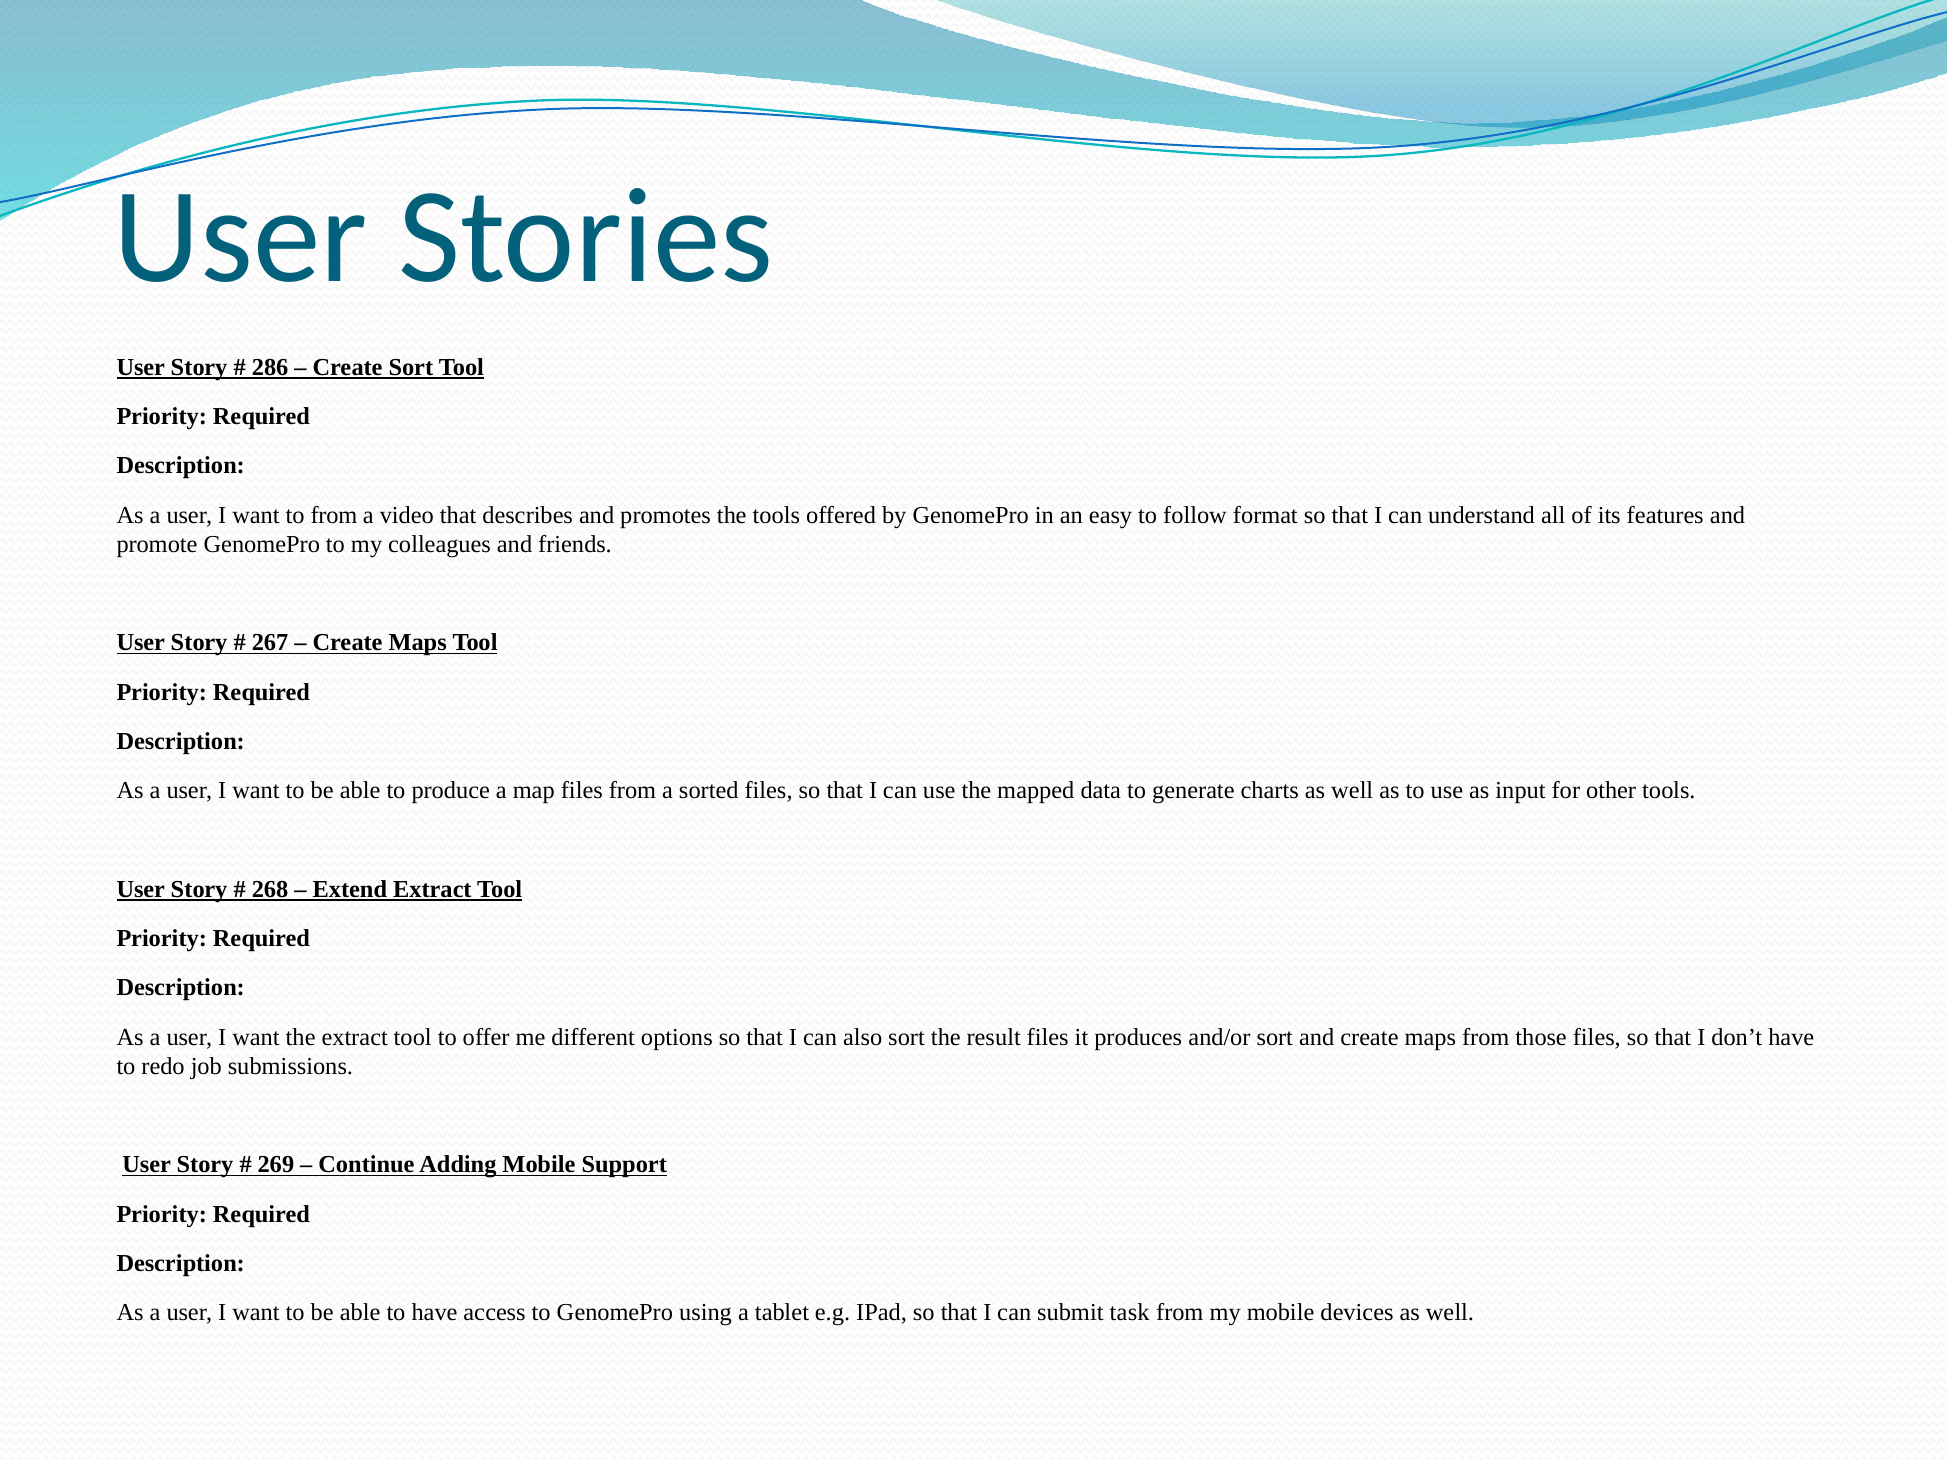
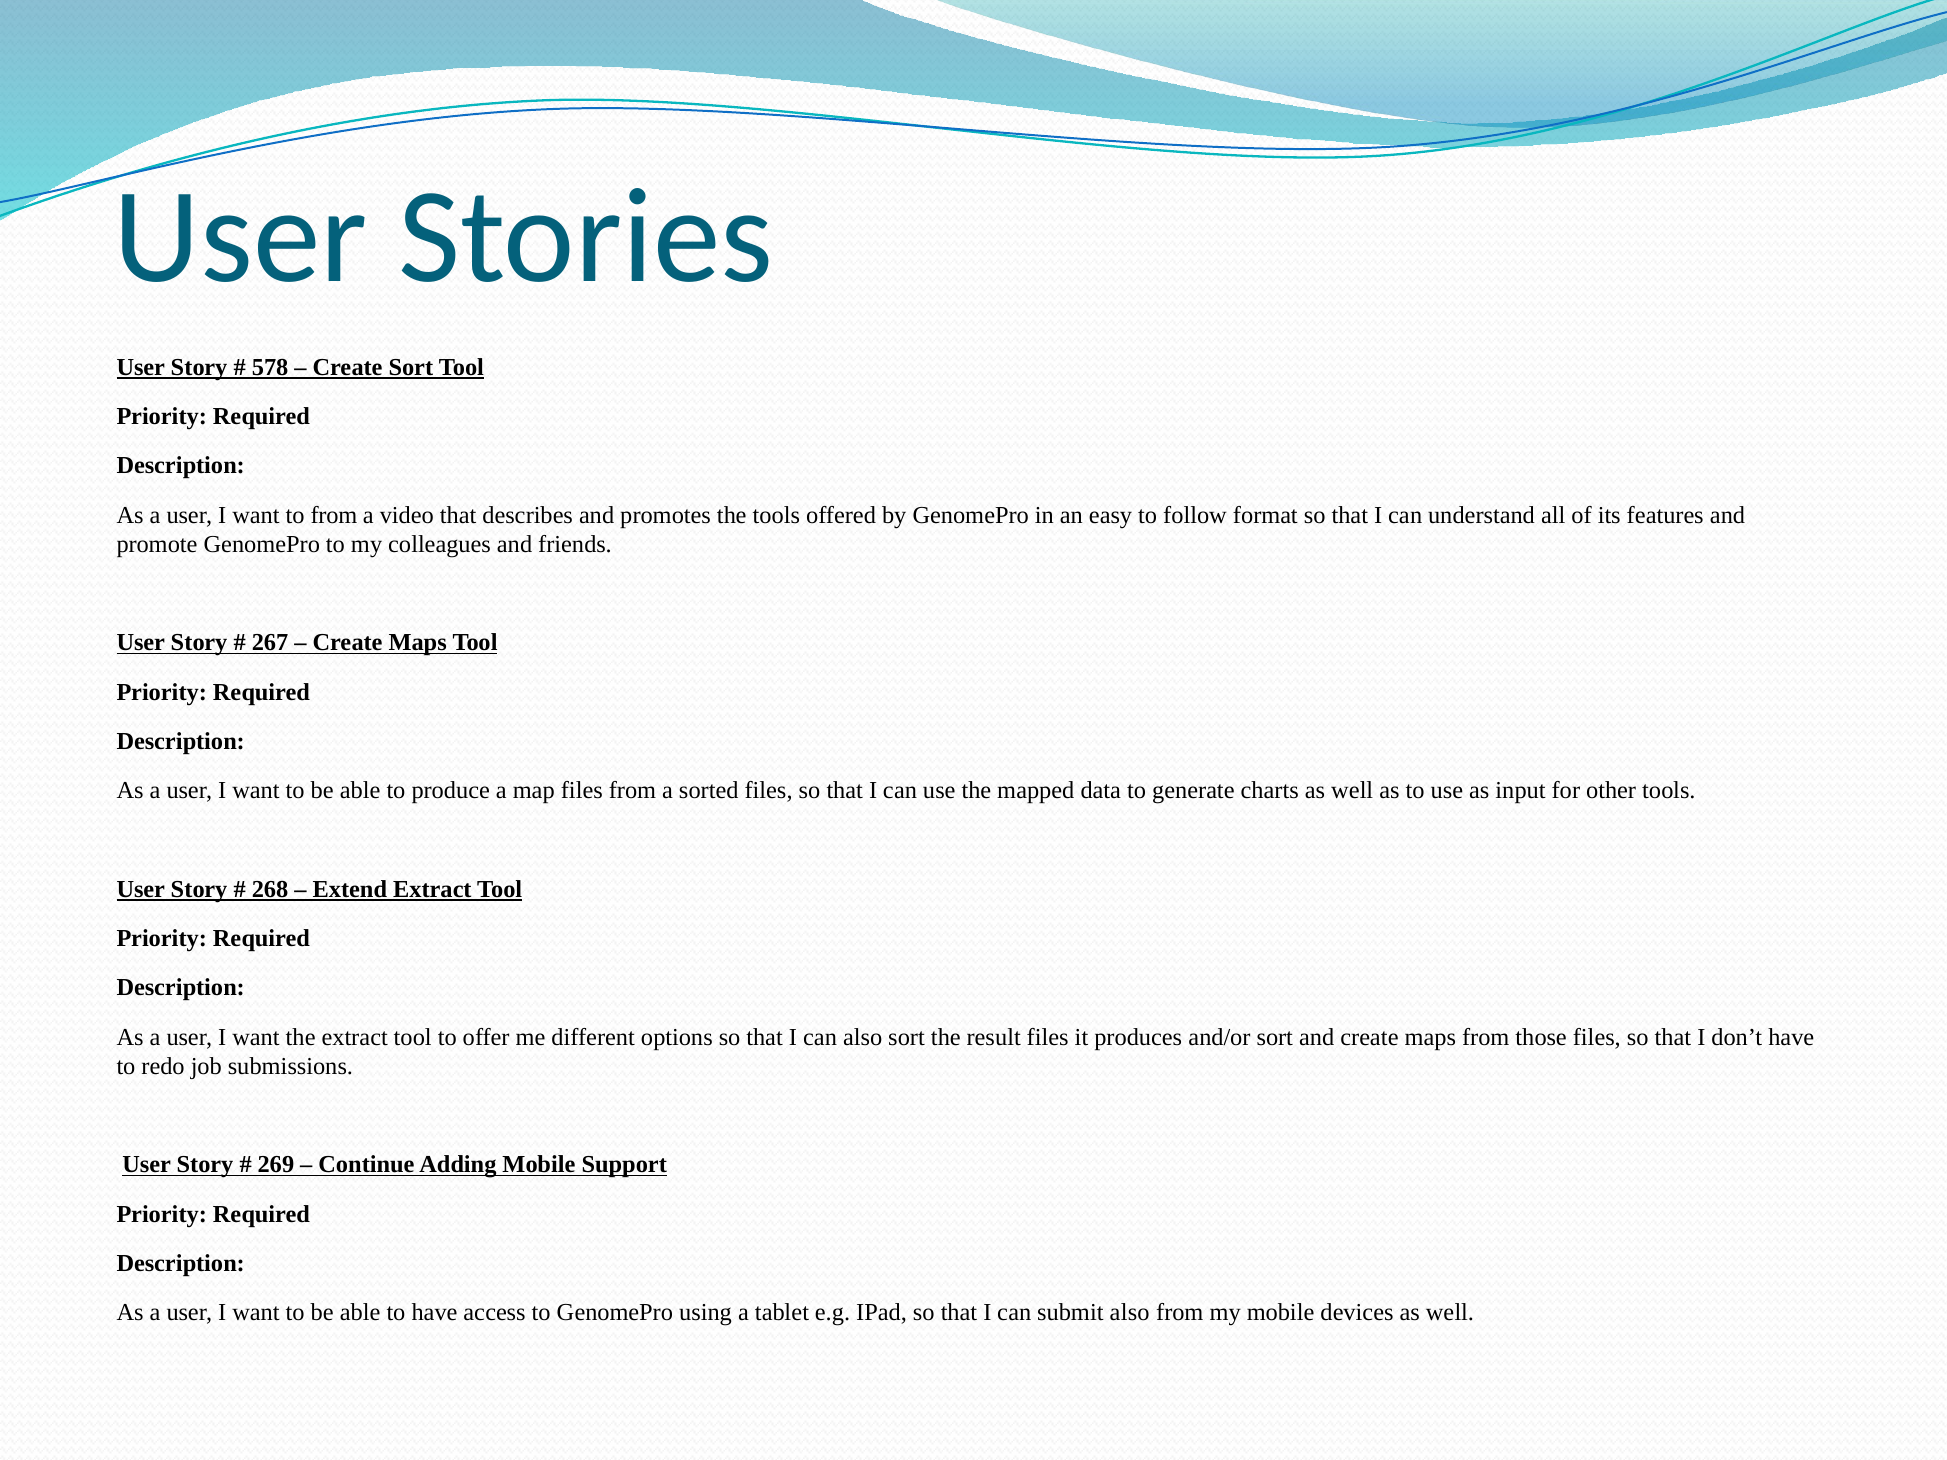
286: 286 -> 578
submit task: task -> also
